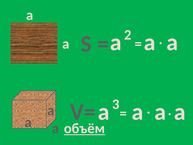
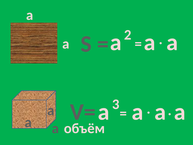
объём underline: present -> none
